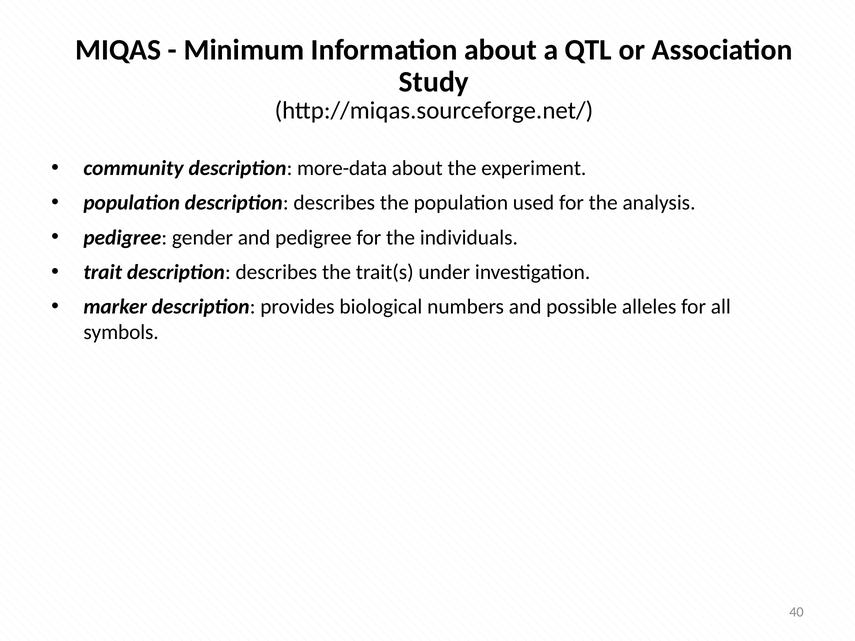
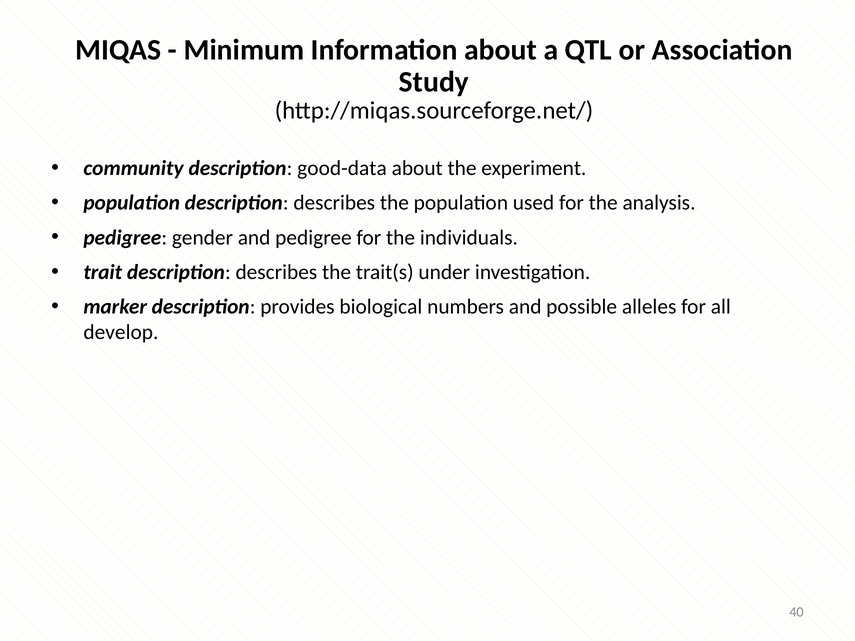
more-data: more-data -> good-data
symbols: symbols -> develop
